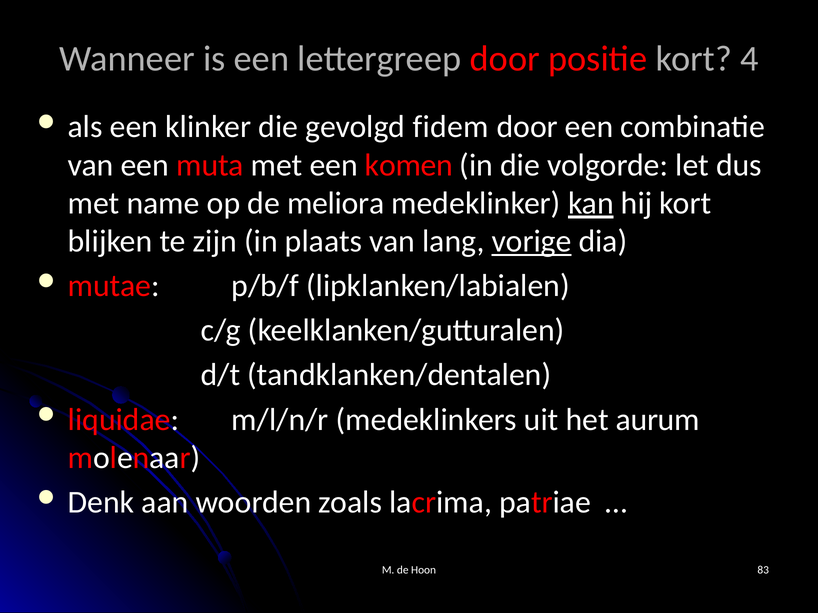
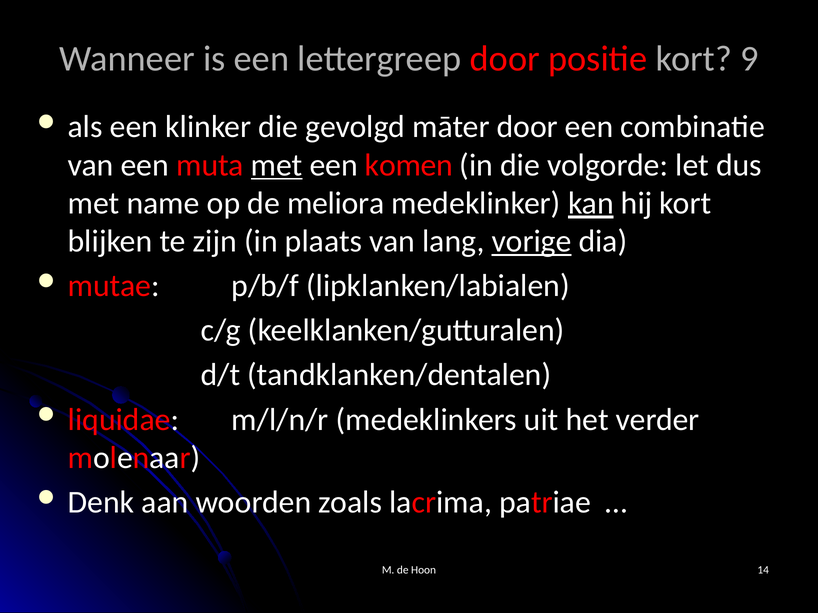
4: 4 -> 9
fidem: fidem -> māter
met at (277, 165) underline: none -> present
aurum: aurum -> verder
83: 83 -> 14
